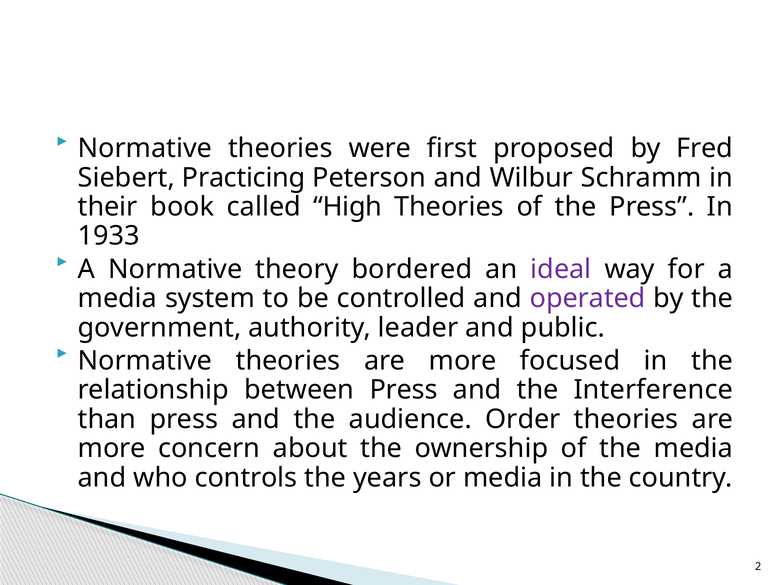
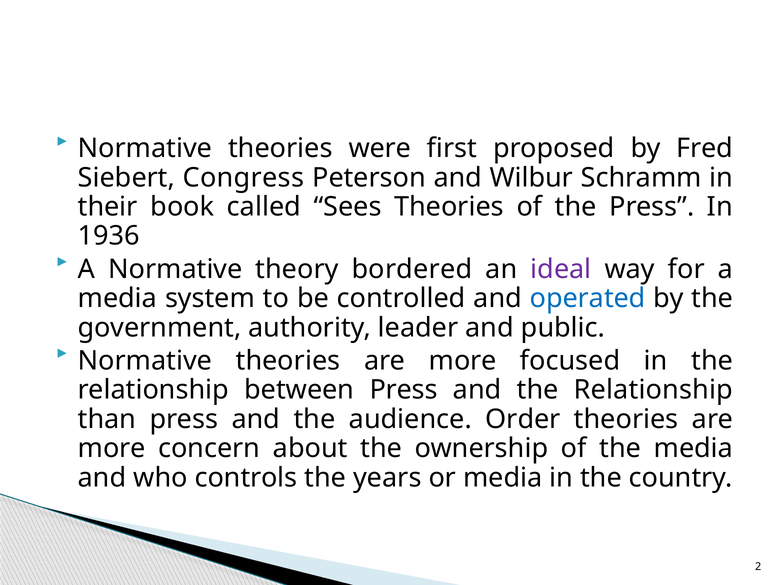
Practicing: Practicing -> Congress
High: High -> Sees
1933: 1933 -> 1936
operated colour: purple -> blue
and the Interference: Interference -> Relationship
